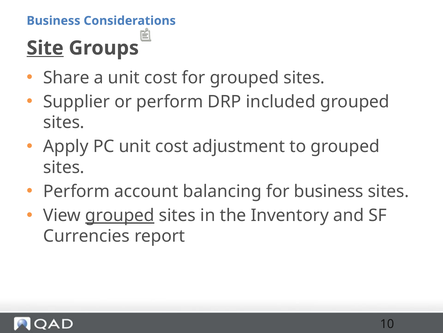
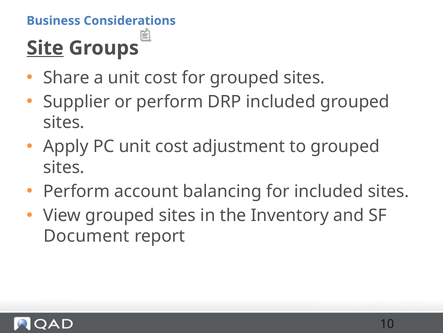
for business: business -> included
grouped at (120, 215) underline: present -> none
Currencies: Currencies -> Document
